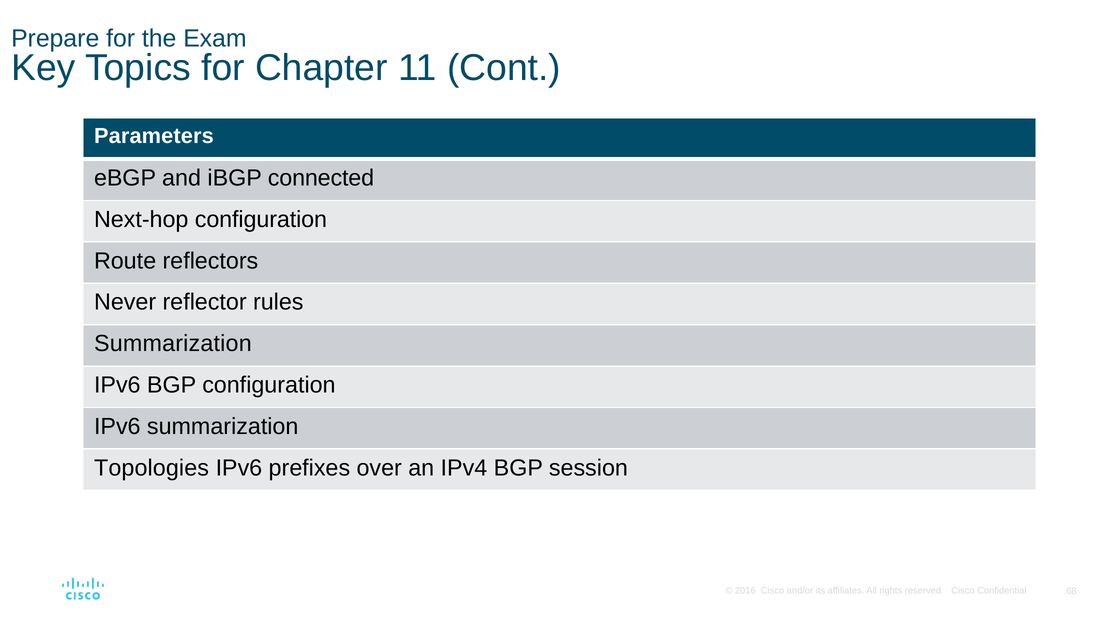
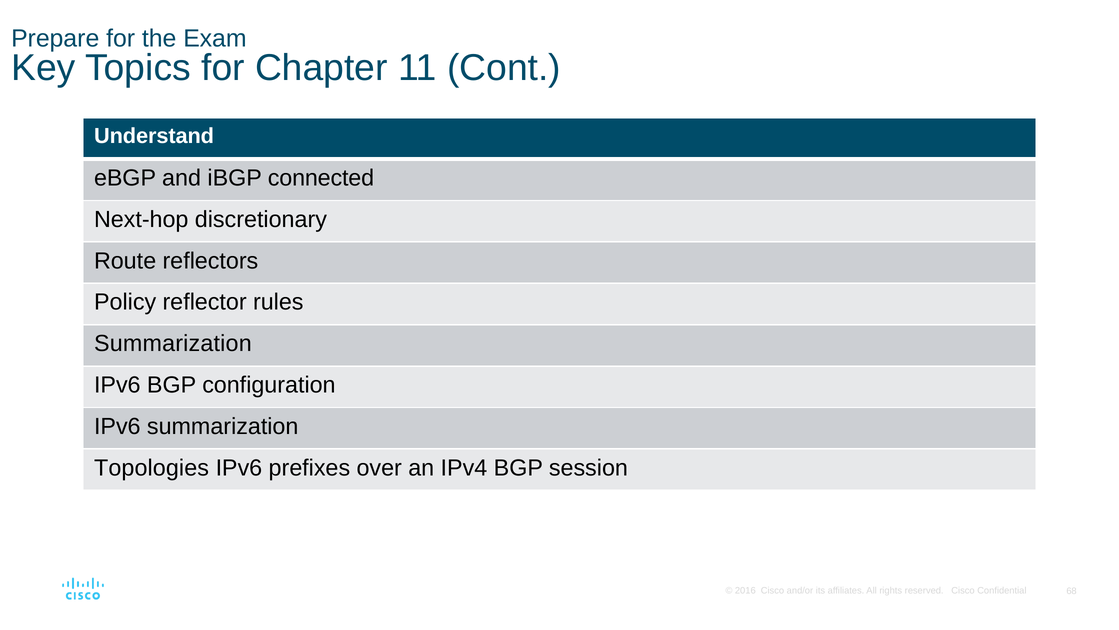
Parameters: Parameters -> Understand
Next-hop configuration: configuration -> discretionary
Never: Never -> Policy
